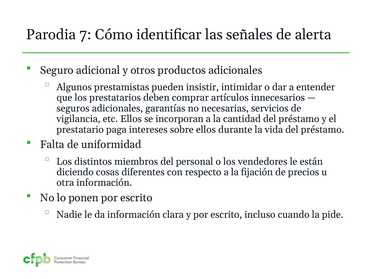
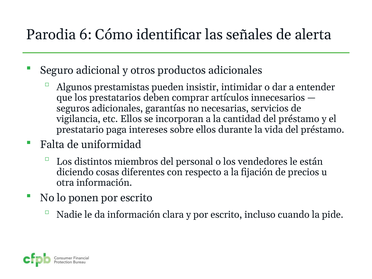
7: 7 -> 6
